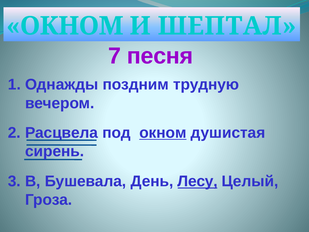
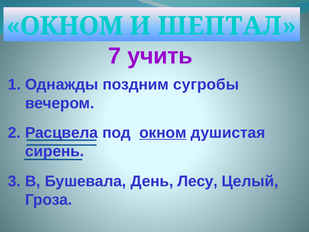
песня: песня -> учить
трудную: трудную -> сугробы
Лесу underline: present -> none
